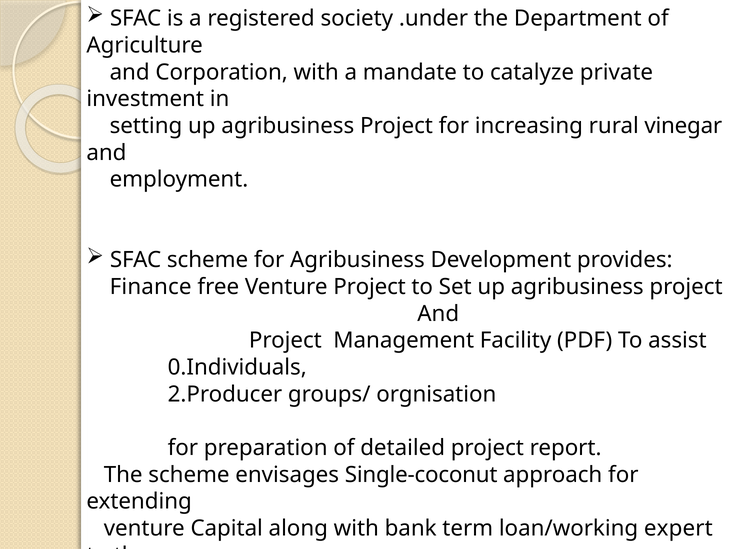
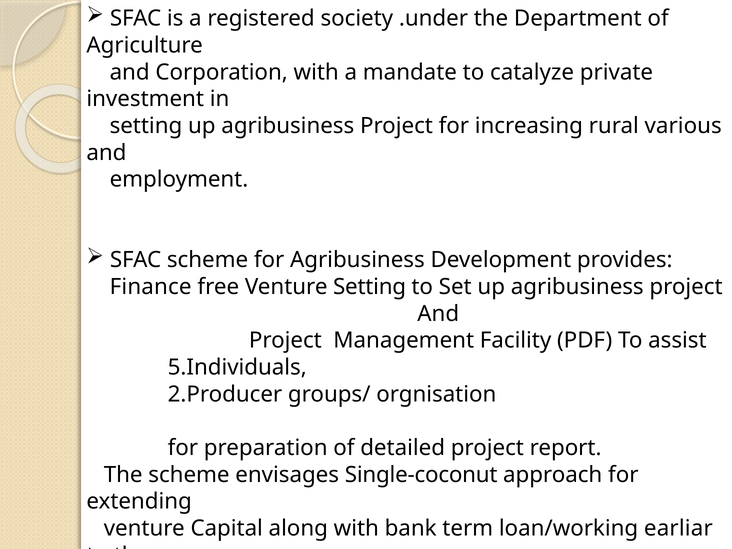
vinegar: vinegar -> various
Venture Project: Project -> Setting
0.Individuals: 0.Individuals -> 5.Individuals
expert: expert -> earliar
